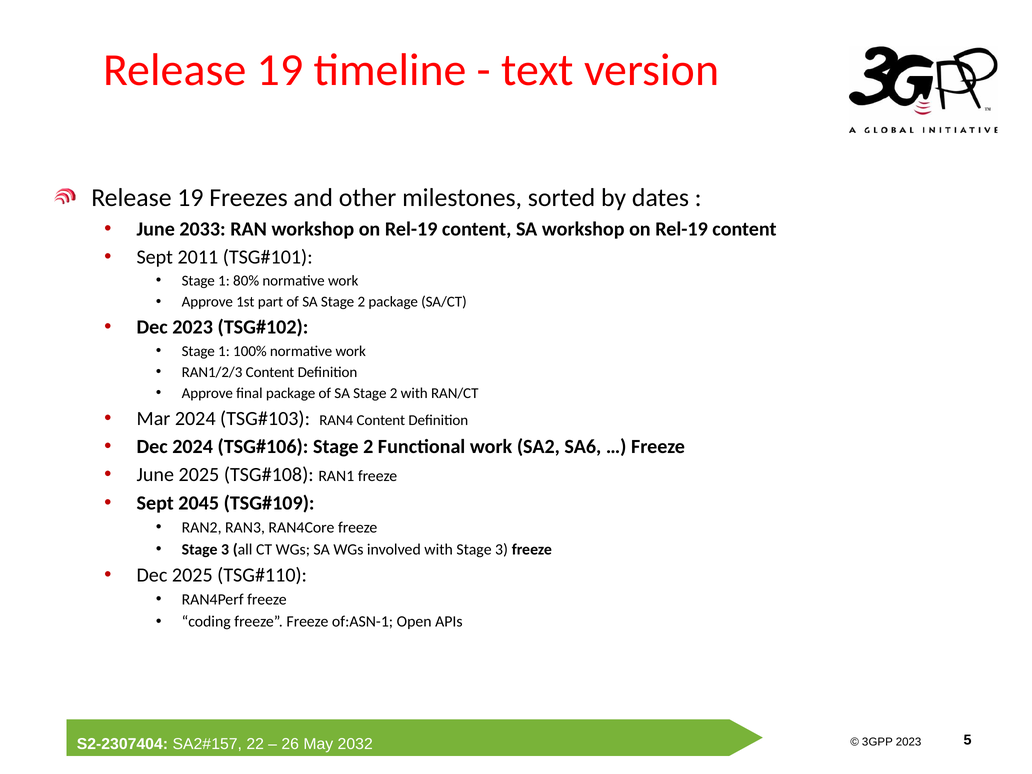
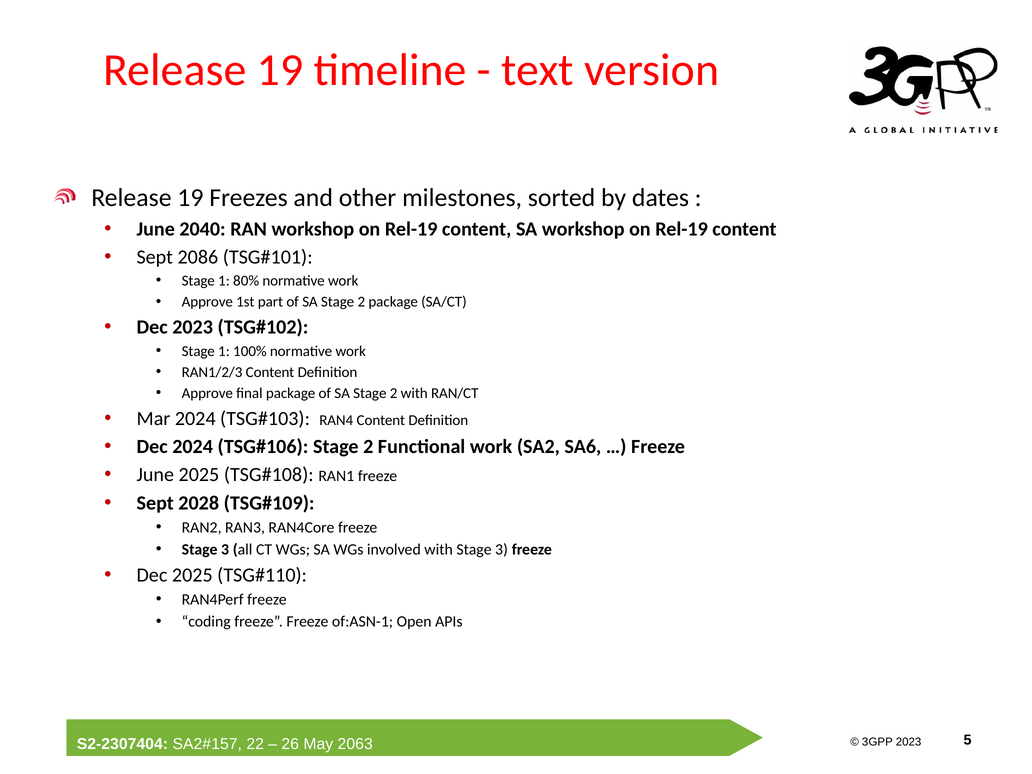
2033: 2033 -> 2040
2011: 2011 -> 2086
2045: 2045 -> 2028
2032: 2032 -> 2063
